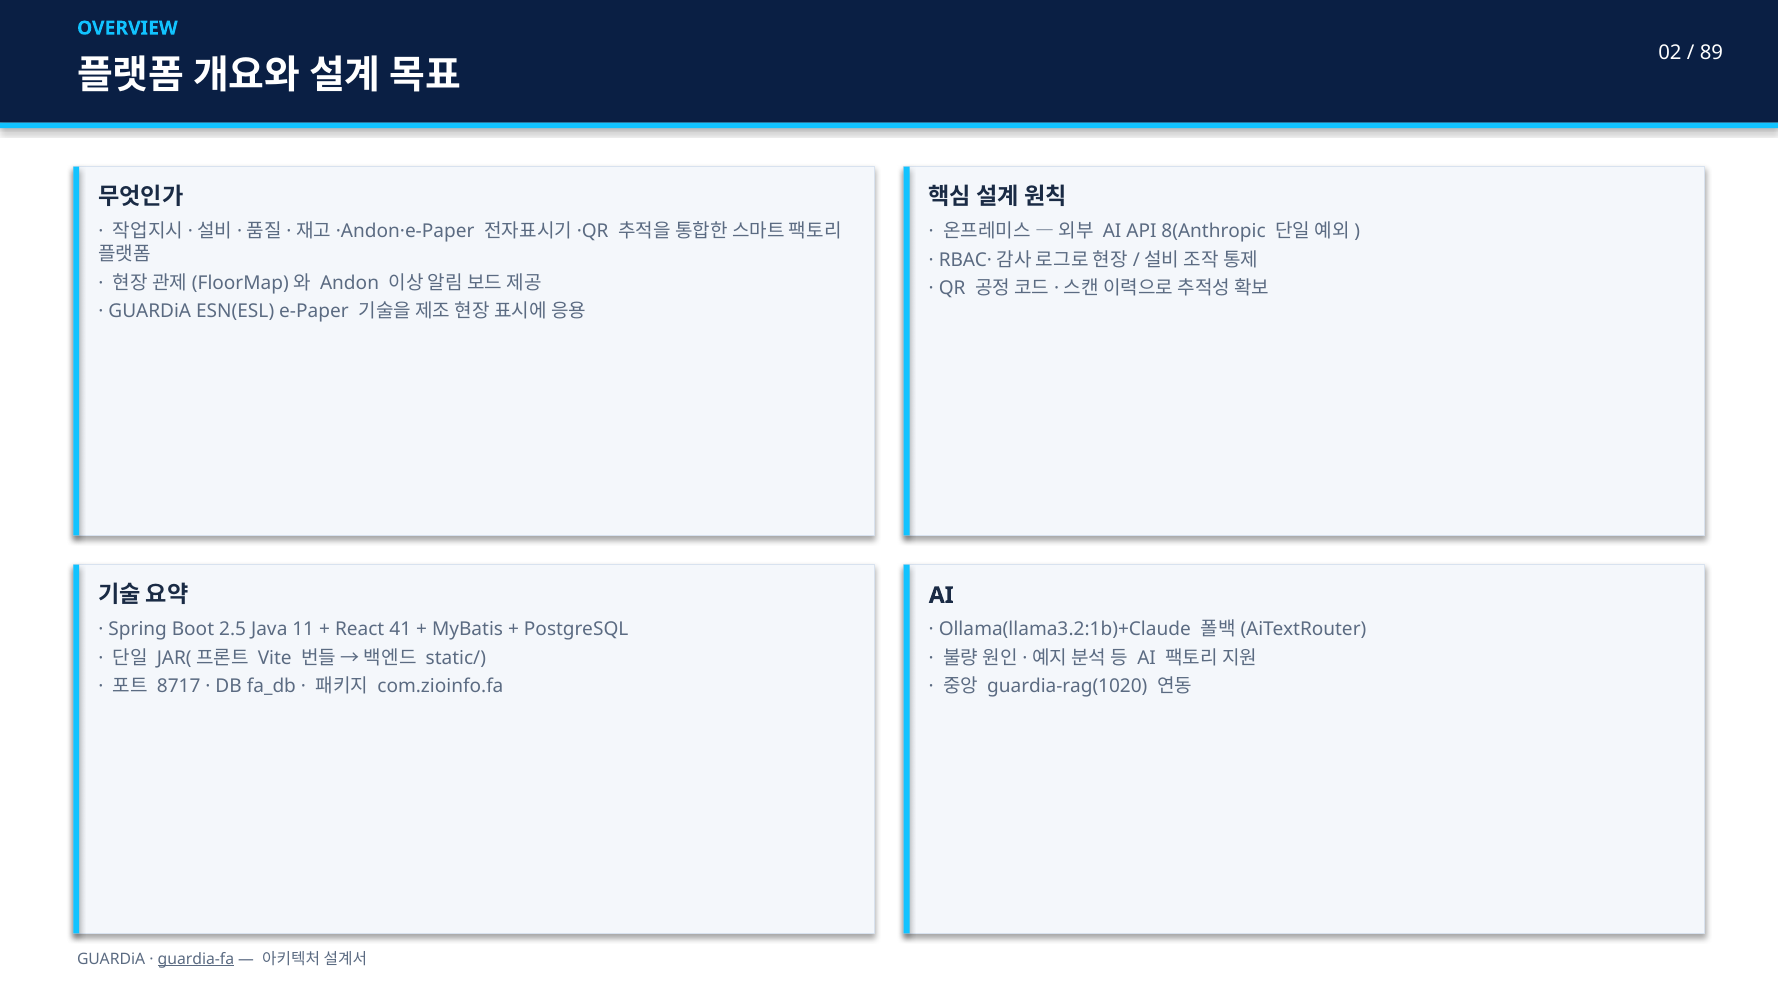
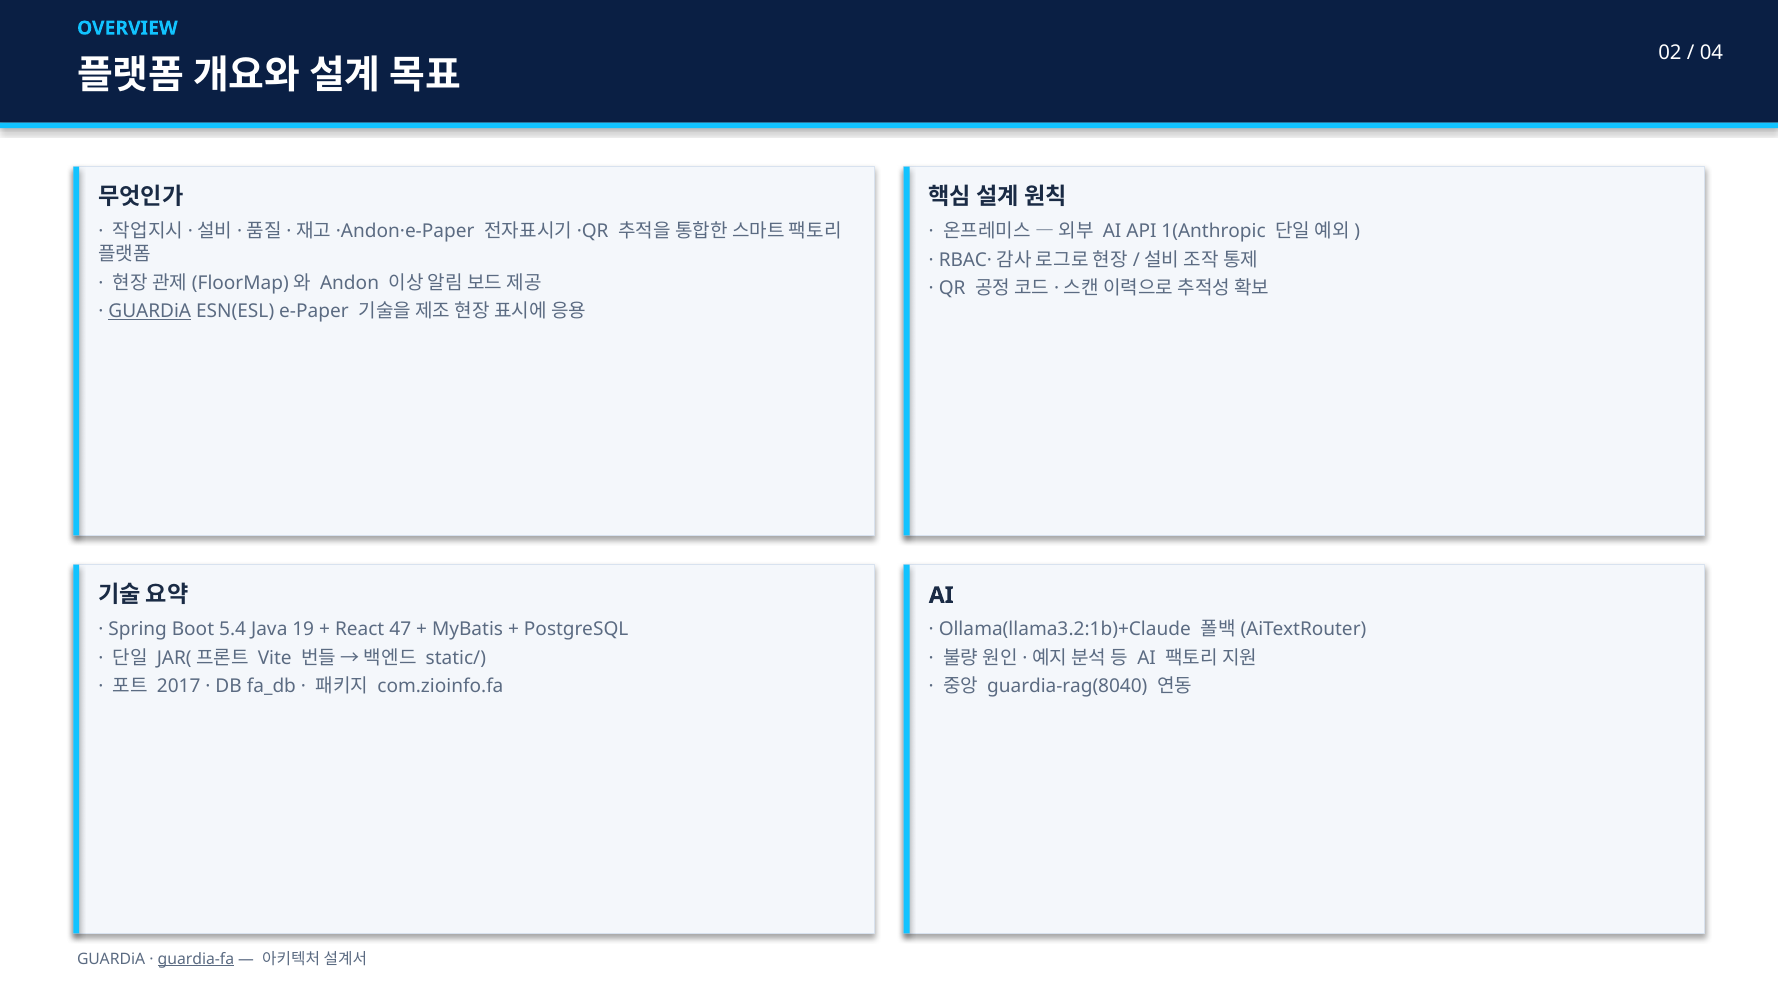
89: 89 -> 04
8(Anthropic: 8(Anthropic -> 1(Anthropic
GUARDiA at (150, 311) underline: none -> present
2.5: 2.5 -> 5.4
11: 11 -> 19
41: 41 -> 47
8717: 8717 -> 2017
guardia-rag(1020: guardia-rag(1020 -> guardia-rag(8040
